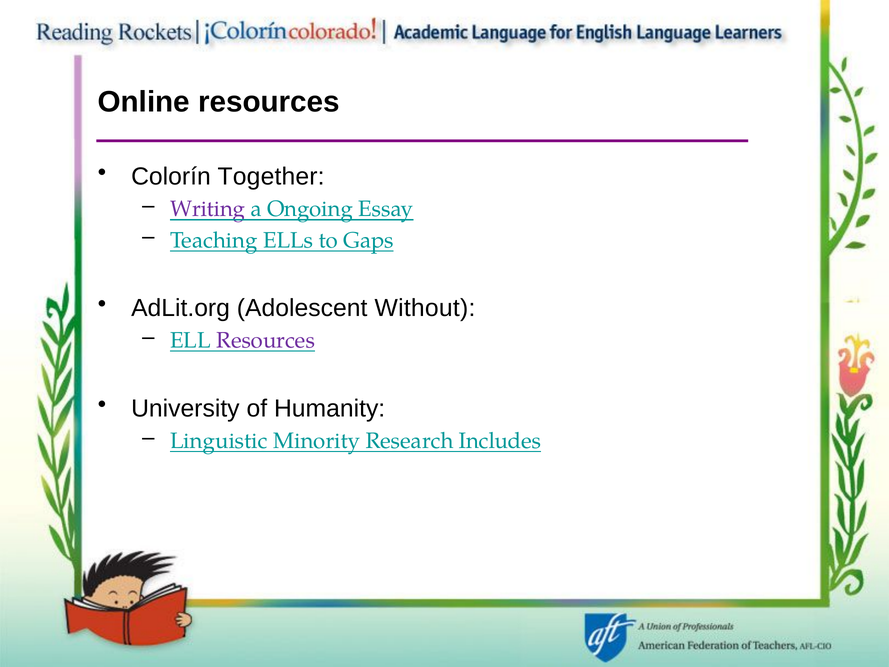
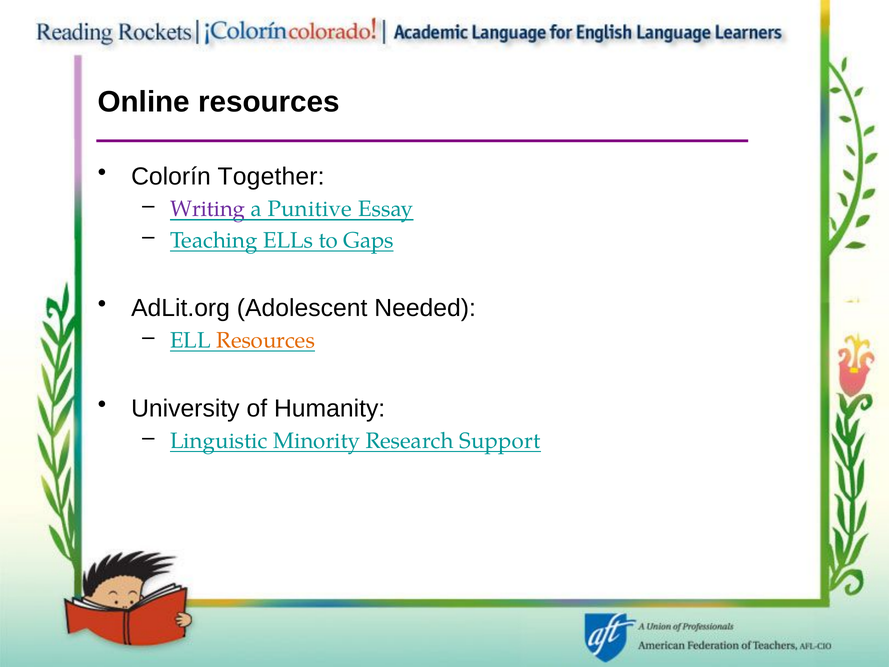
Ongoing: Ongoing -> Punitive
Without: Without -> Needed
Resources at (266, 340) colour: purple -> orange
Includes: Includes -> Support
